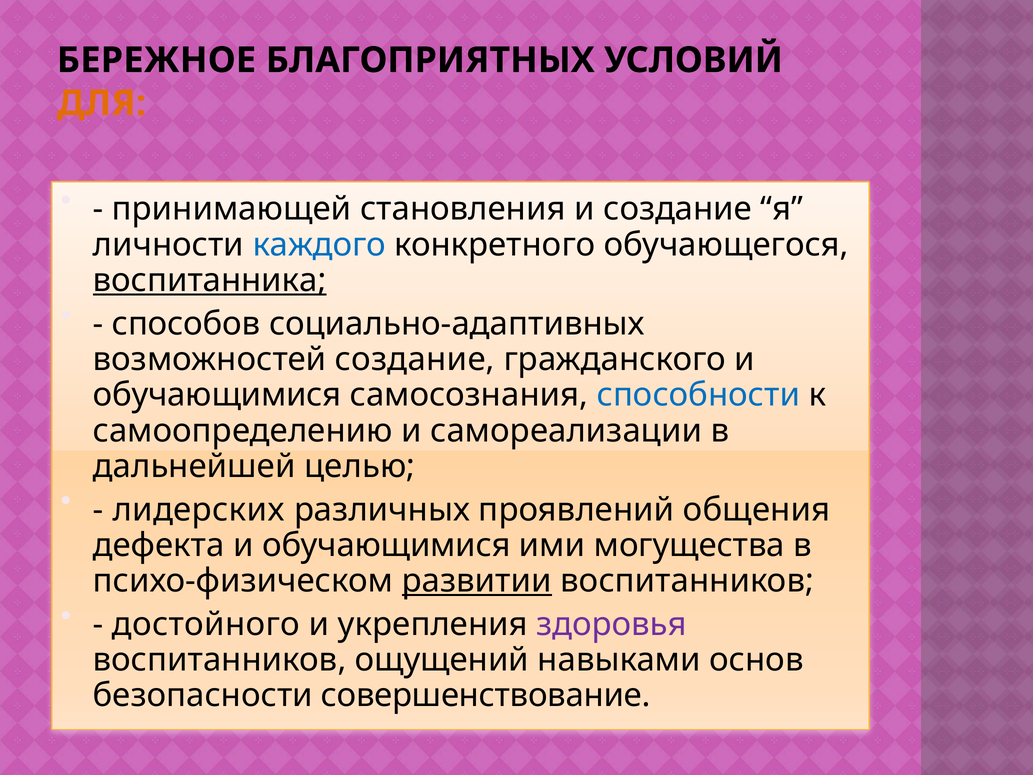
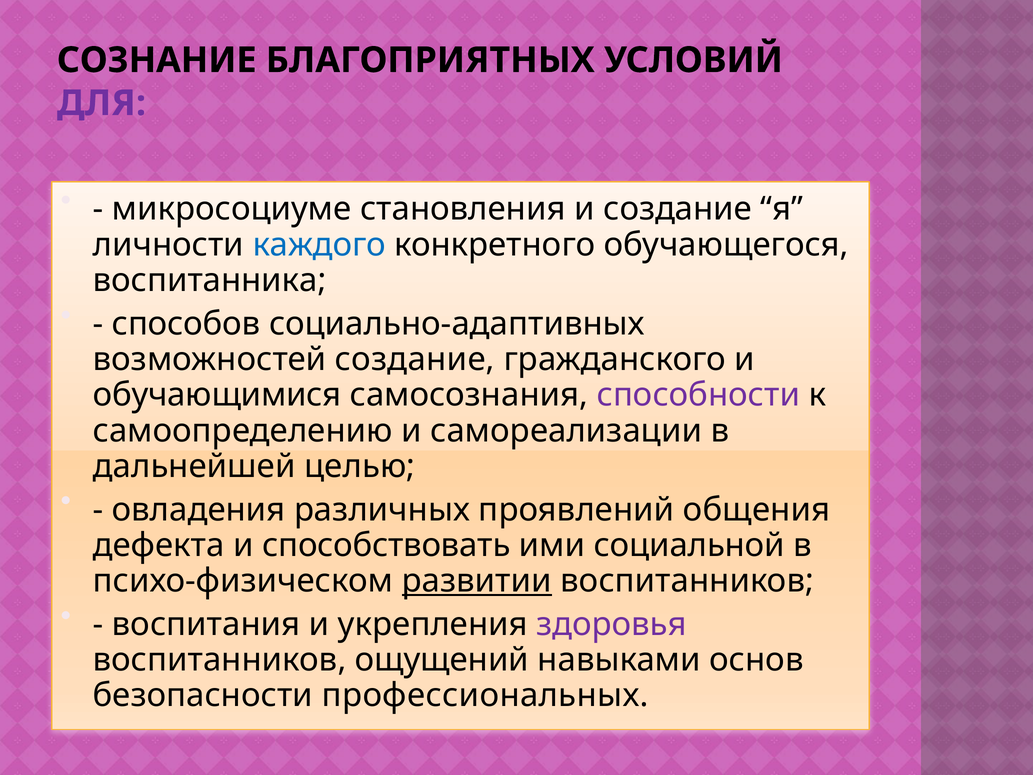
БЕРЕЖНОЕ: БЕРЕЖНОЕ -> СОЗНАНИЕ
ДЛЯ colour: orange -> purple
принимающей: принимающей -> микросоциуме
воспитанника underline: present -> none
способности colour: blue -> purple
лидерских: лидерских -> овладения
дефекта и обучающимися: обучающимися -> способствовать
могущества: могущества -> социальной
достойного: достойного -> воспитания
совершенствование: совершенствование -> профессиональных
